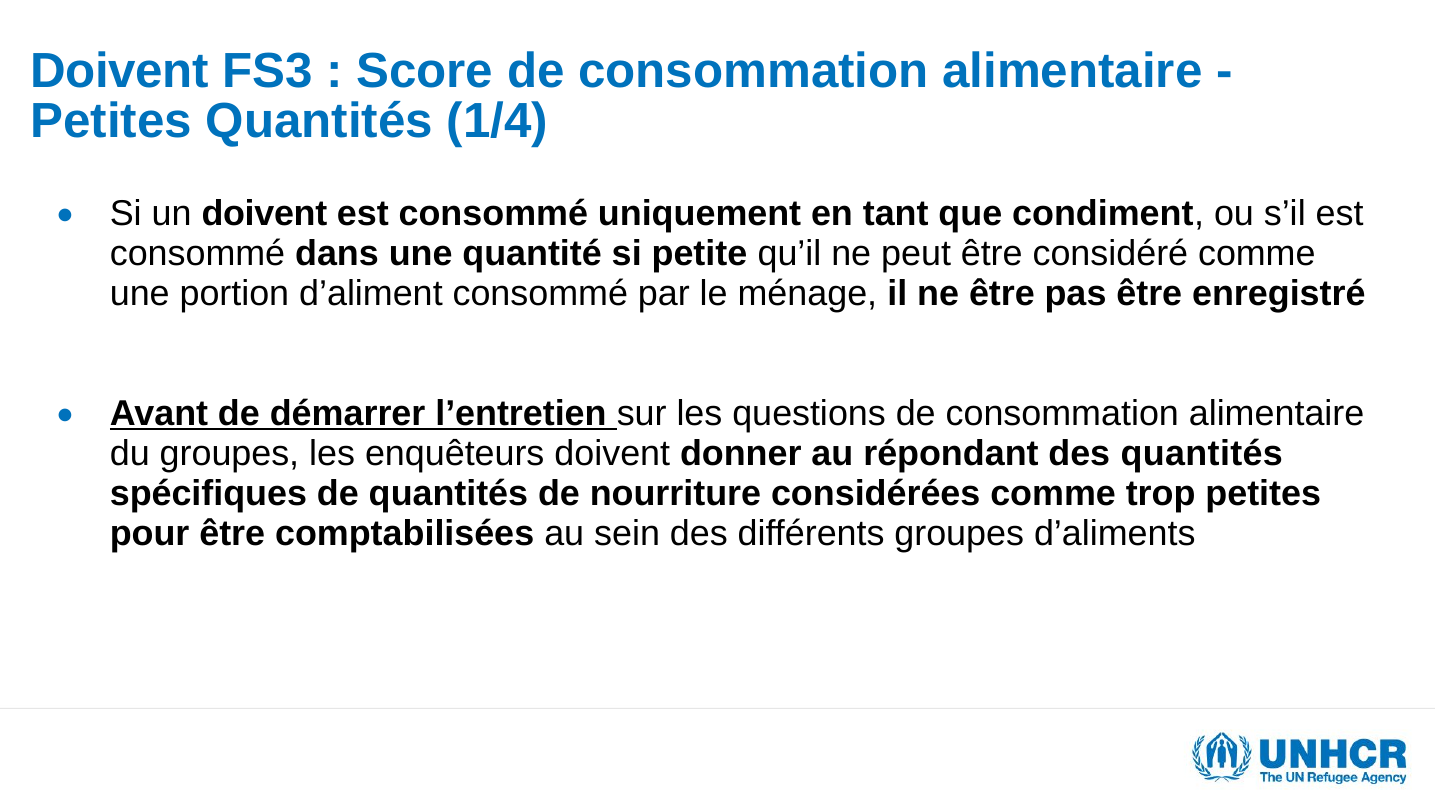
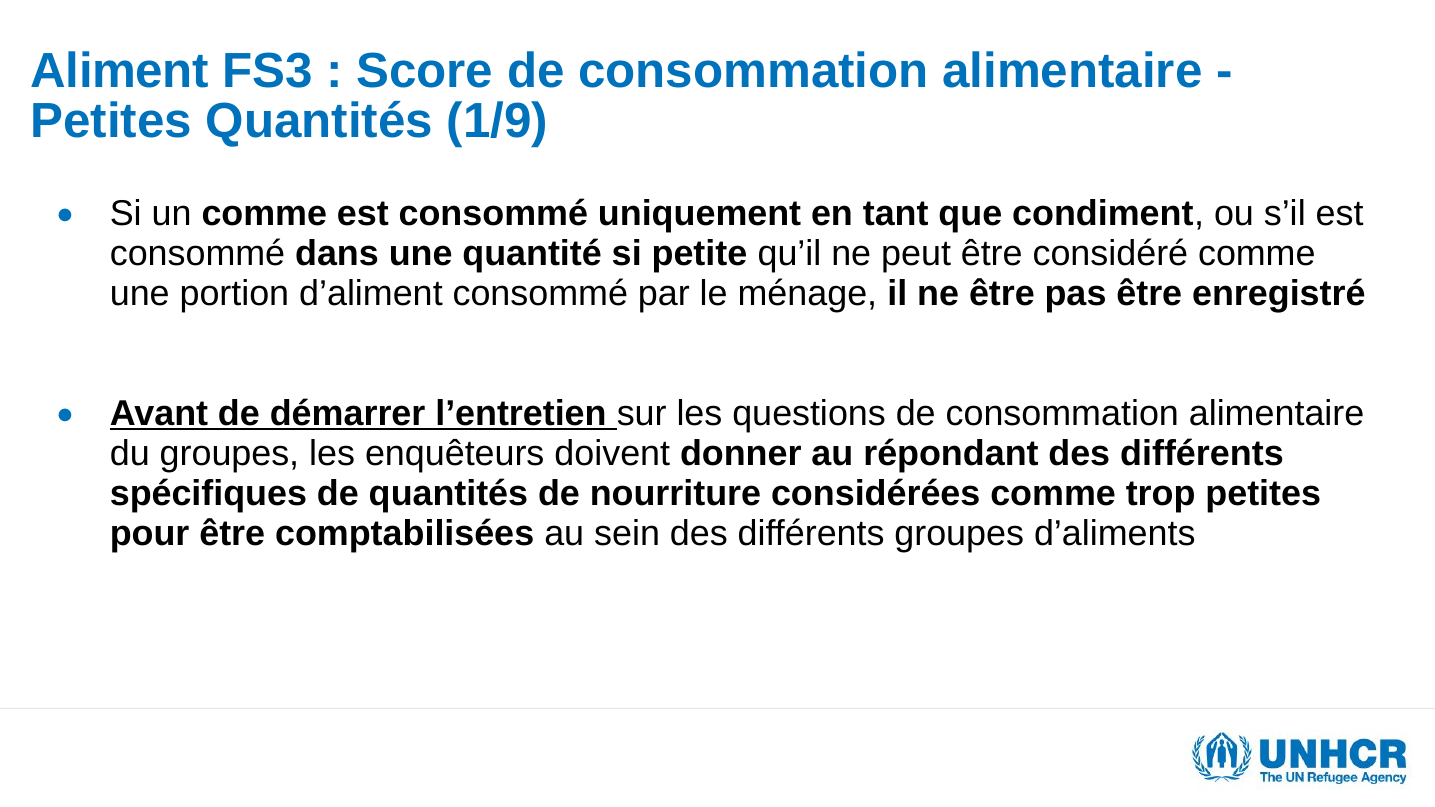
Doivent at (120, 71): Doivent -> Aliment
1/4: 1/4 -> 1/9
un doivent: doivent -> comme
répondant des quantités: quantités -> différents
